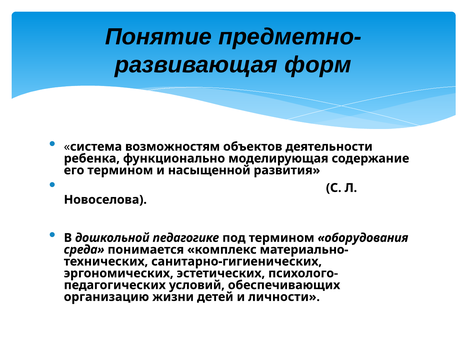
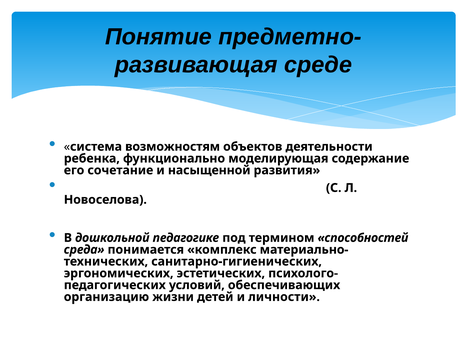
форм: форм -> среде
его термином: термином -> сочетание
оборудования: оборудования -> способностей
